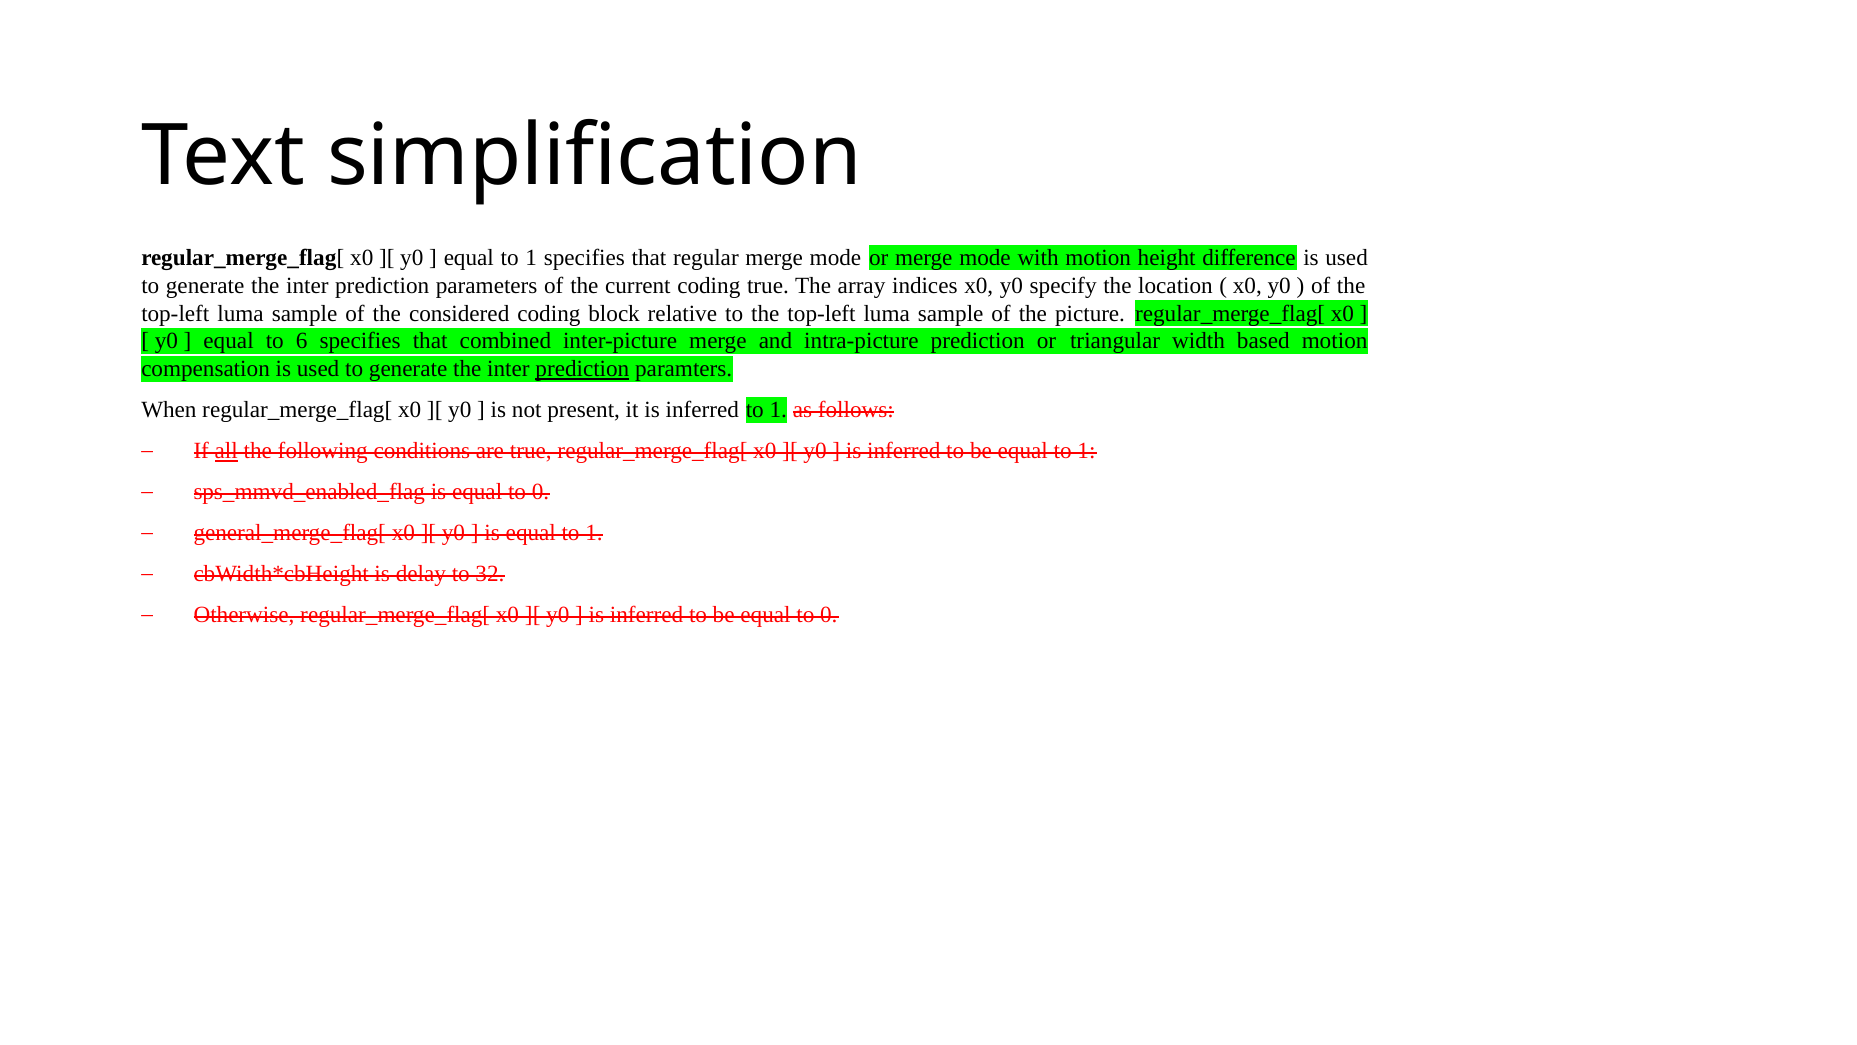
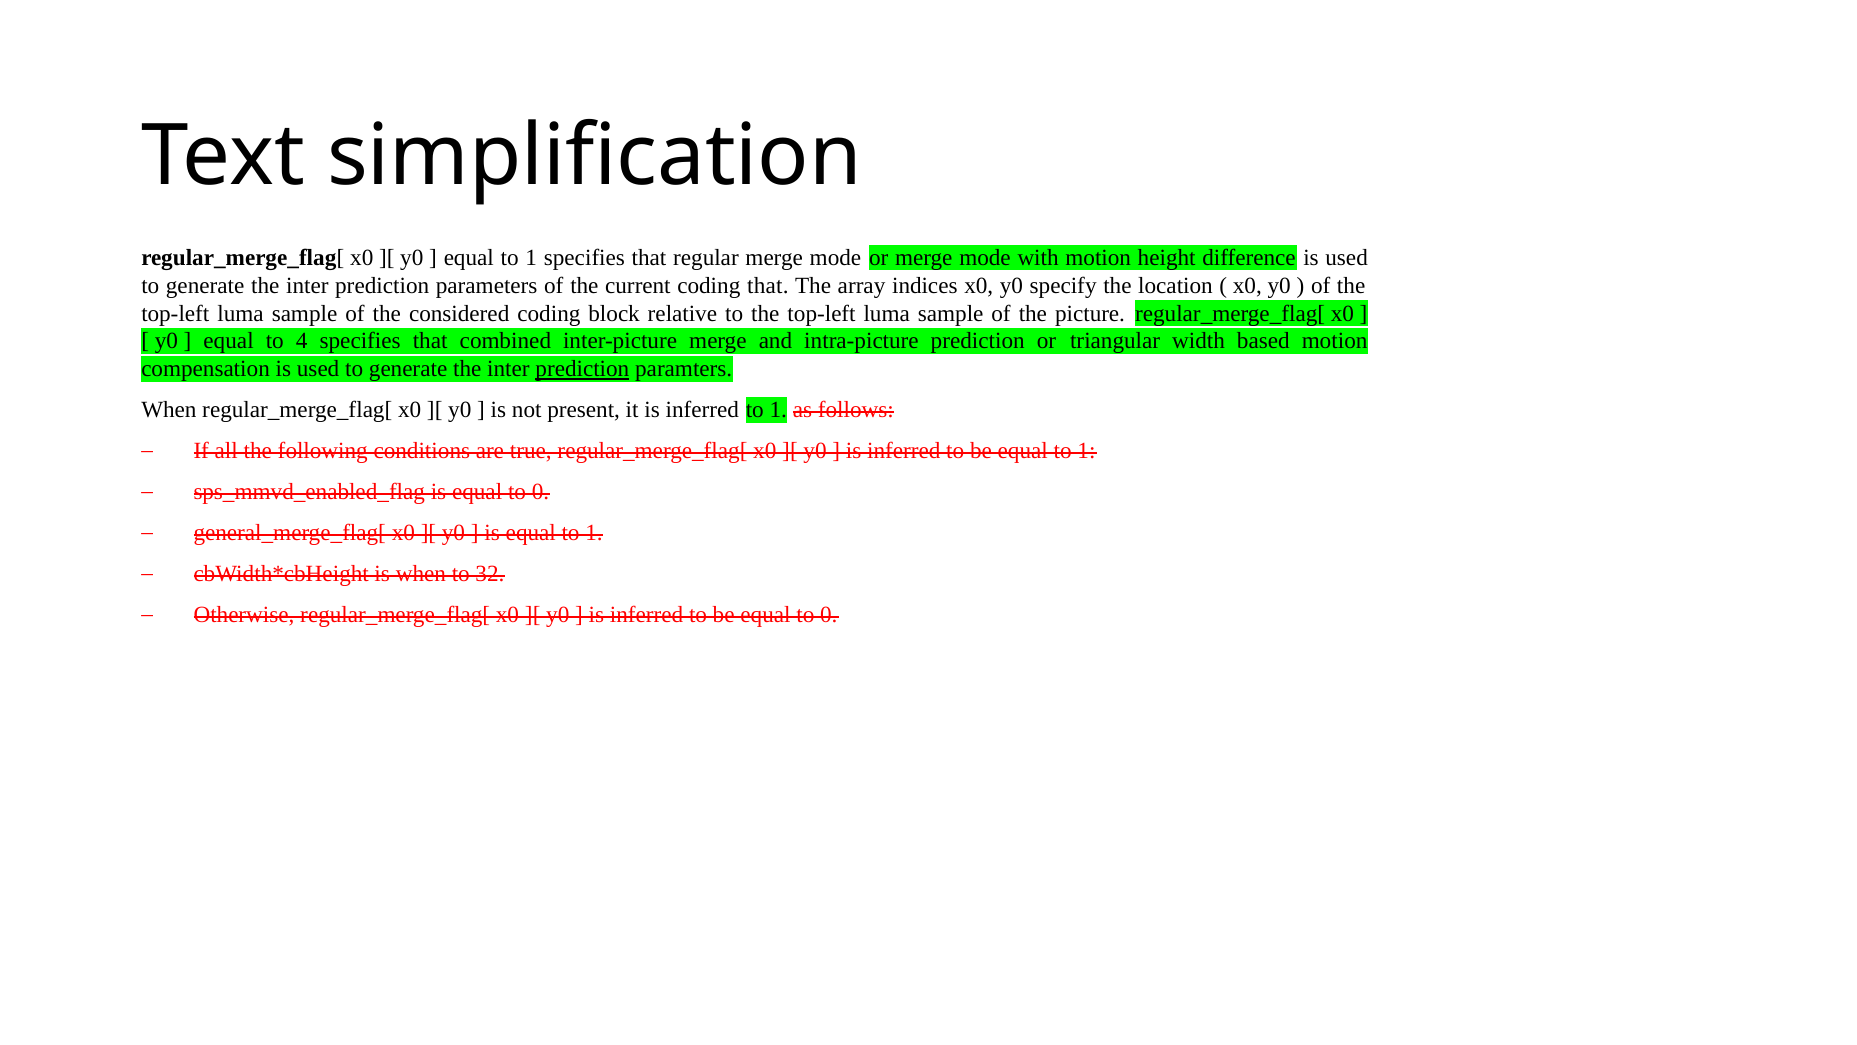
coding true: true -> that
6: 6 -> 4
all underline: present -> none
is delay: delay -> when
